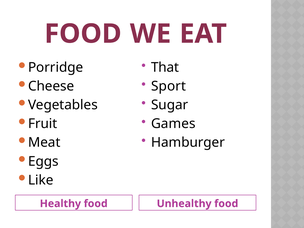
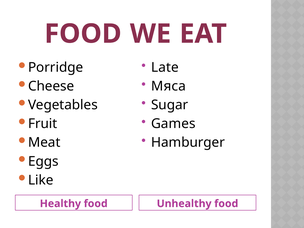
That: That -> Late
Sport: Sport -> Мяса
